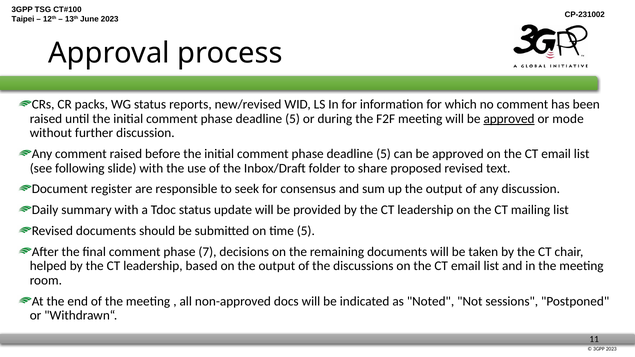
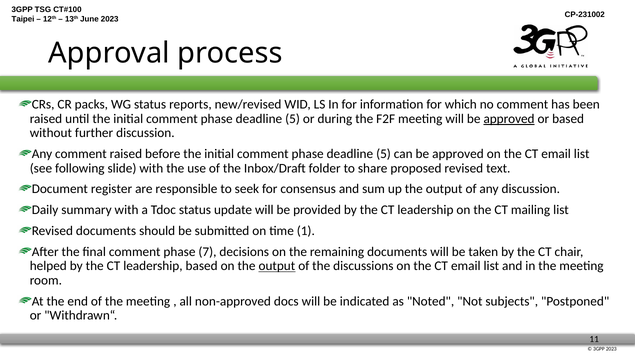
or mode: mode -> based
time 5: 5 -> 1
output at (277, 266) underline: none -> present
sessions: sessions -> subjects
